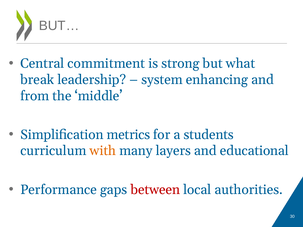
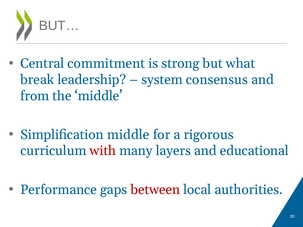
enhancing: enhancing -> consensus
Simplification metrics: metrics -> middle
students: students -> rigorous
with colour: orange -> red
